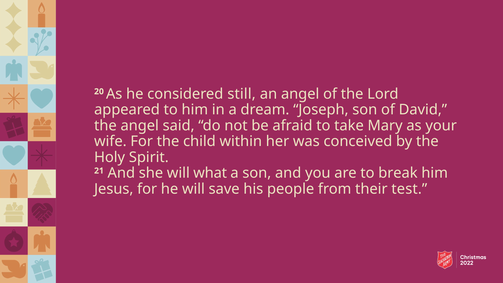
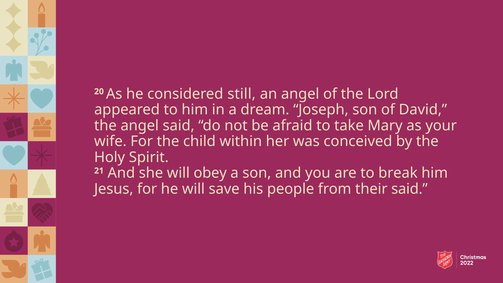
what: what -> obey
their test: test -> said
